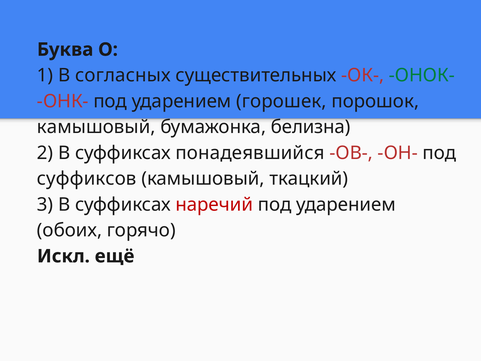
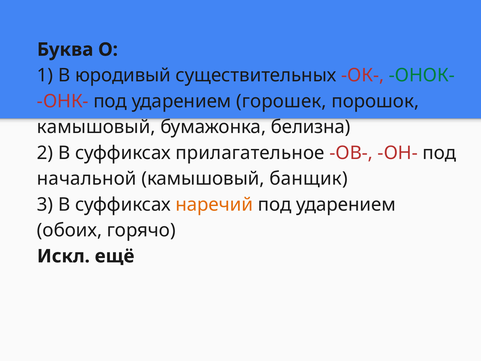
согласных: согласных -> юродивый
понадеявшийся: понадеявшийся -> прилагательное
суффиксов: суффиксов -> начальной
ткацкий: ткацкий -> банщик
наречий colour: red -> orange
